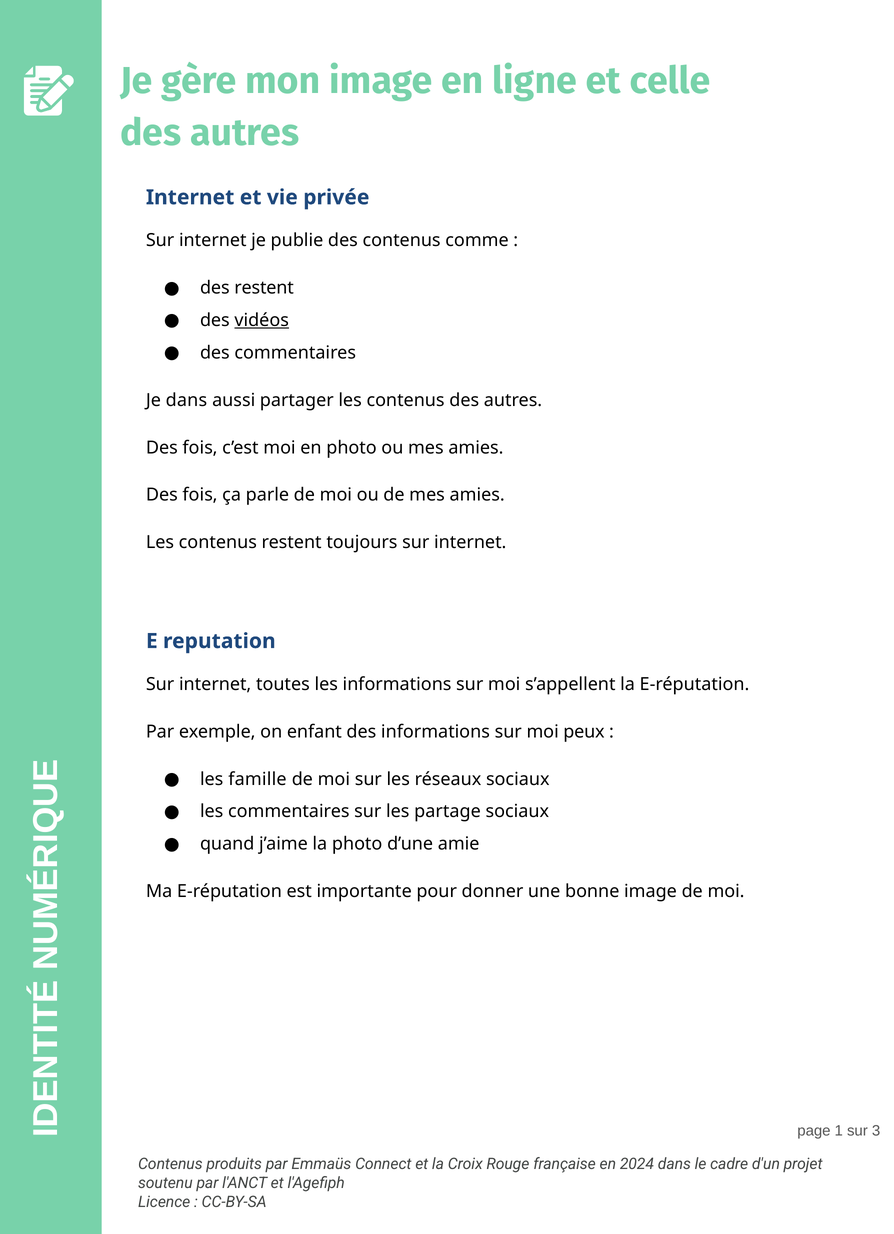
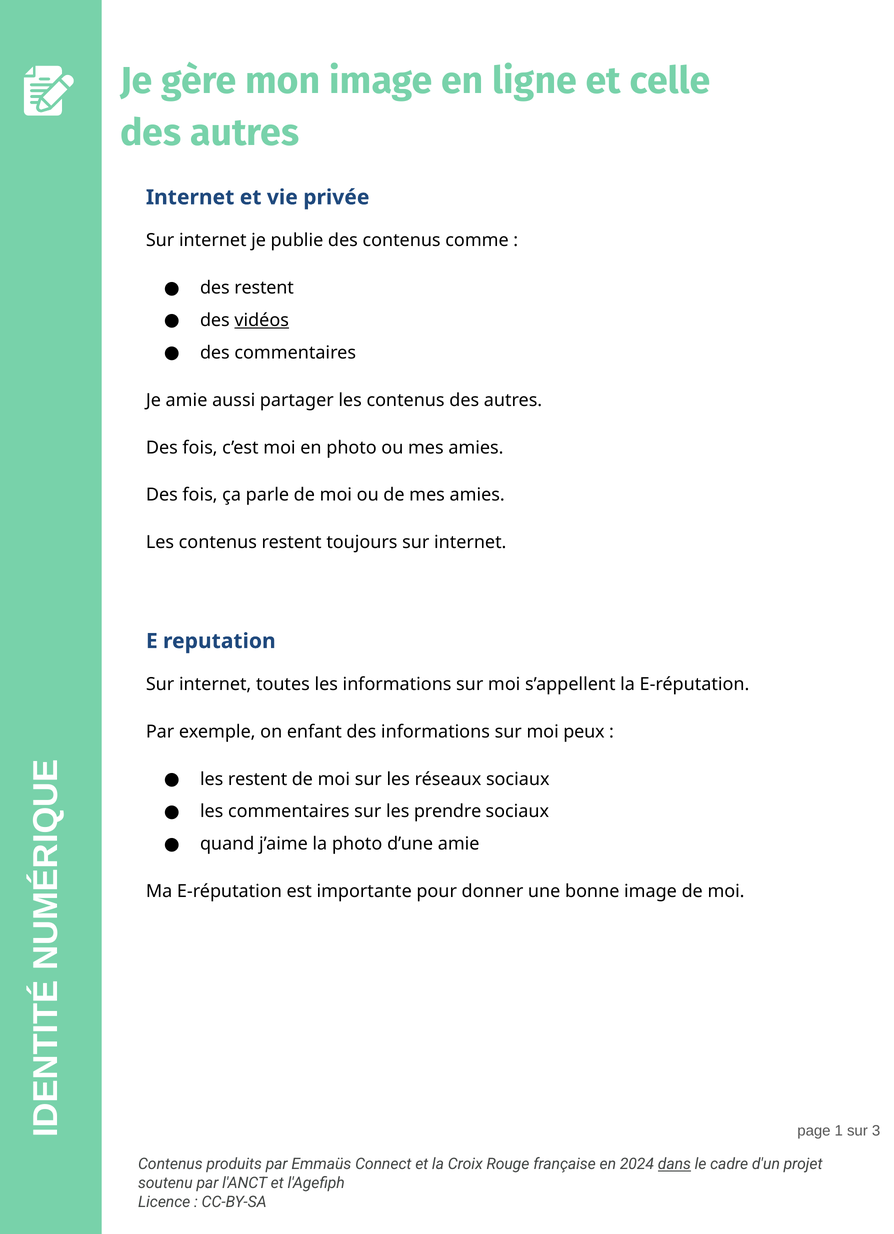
Je dans: dans -> amie
les famille: famille -> restent
partage: partage -> prendre
dans at (674, 1165) underline: none -> present
